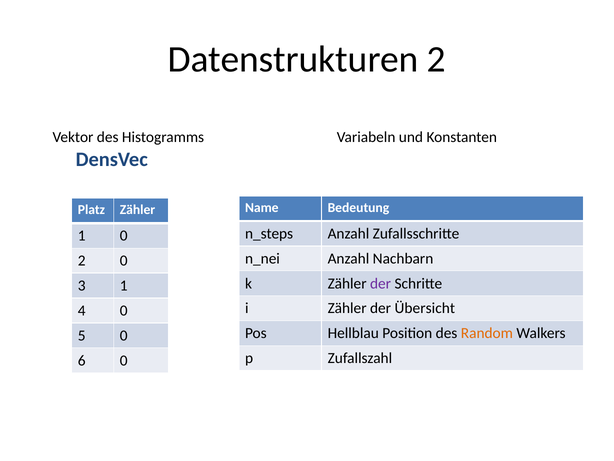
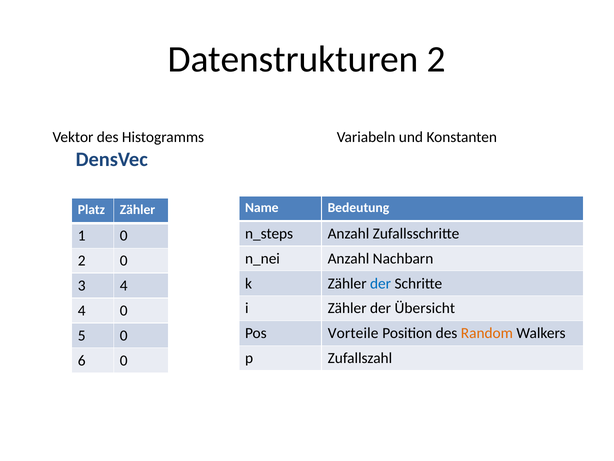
der at (381, 283) colour: purple -> blue
3 1: 1 -> 4
Hellblau: Hellblau -> Vorteile
